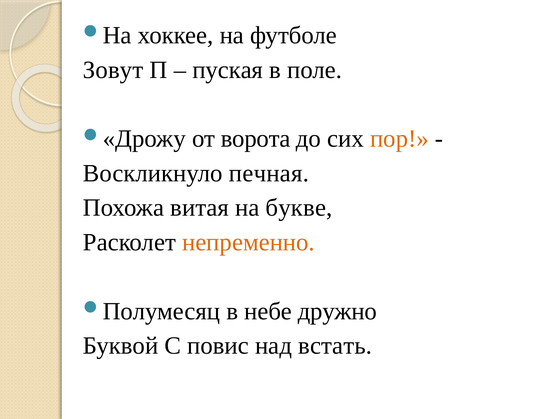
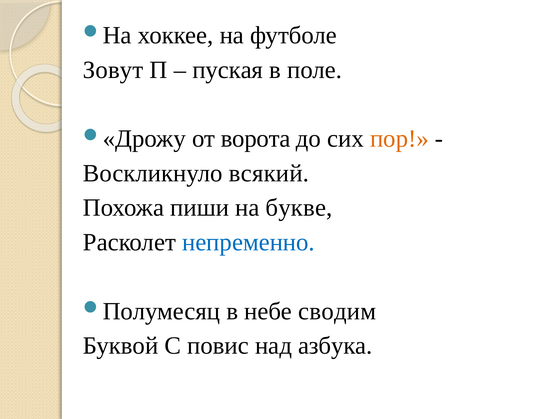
печная: печная -> всякий
витая: витая -> пиши
непременно colour: orange -> blue
дружно: дружно -> сводим
встать: встать -> азбука
